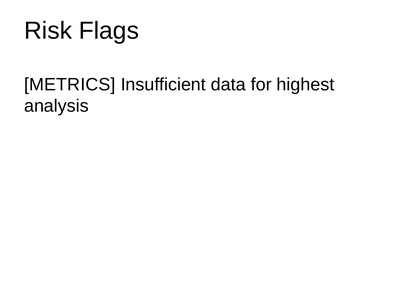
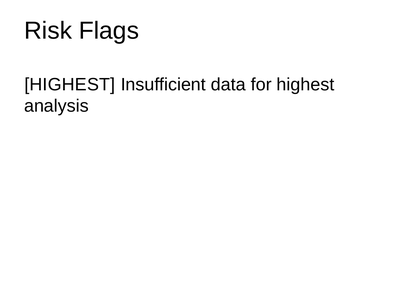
METRICS at (70, 85): METRICS -> HIGHEST
